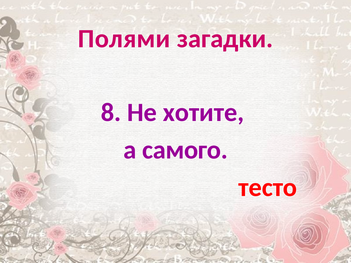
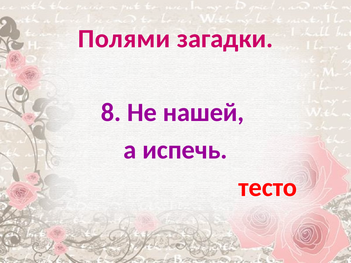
хотите: хотите -> нашей
самого: самого -> испечь
